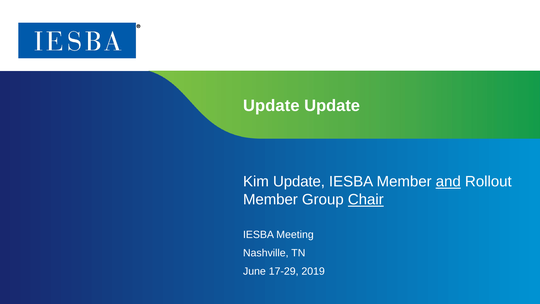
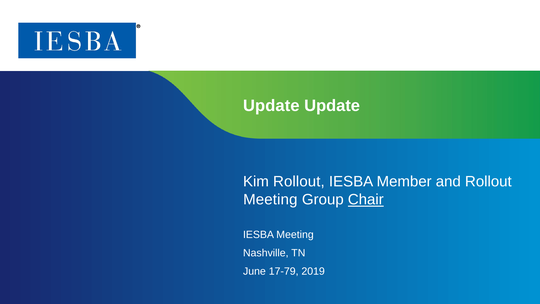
Kim Update: Update -> Rollout
and at (448, 182) underline: present -> none
Member at (270, 200): Member -> Meeting
17-29: 17-29 -> 17-79
